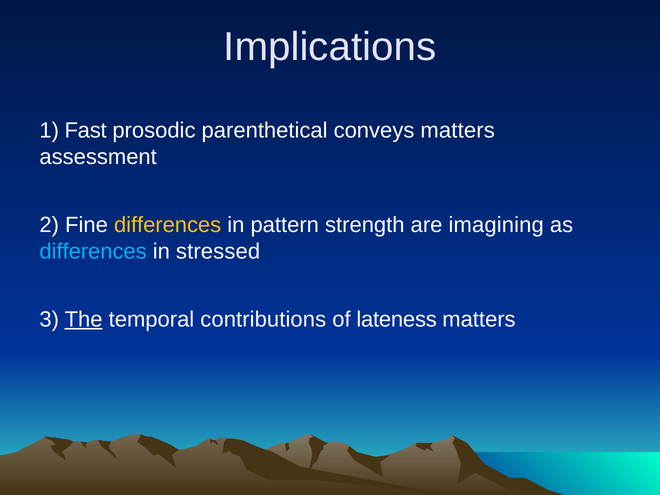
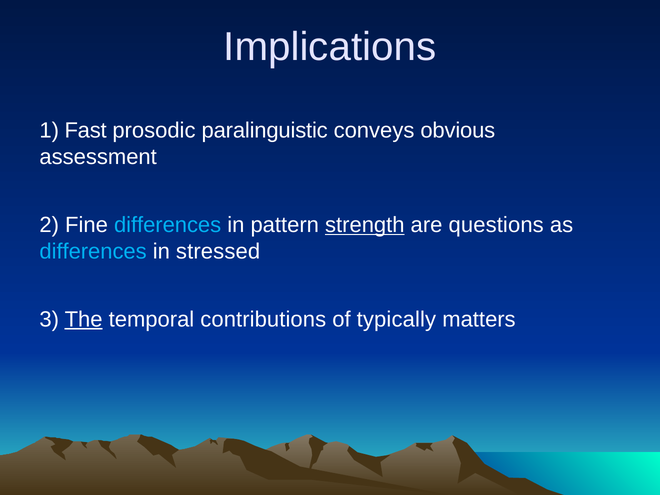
parenthetical: parenthetical -> paralinguistic
conveys matters: matters -> obvious
differences at (168, 225) colour: yellow -> light blue
strength underline: none -> present
imagining: imagining -> questions
lateness: lateness -> typically
